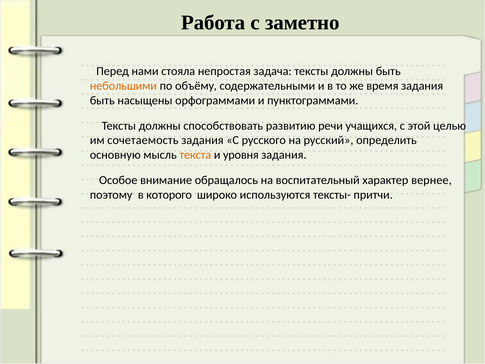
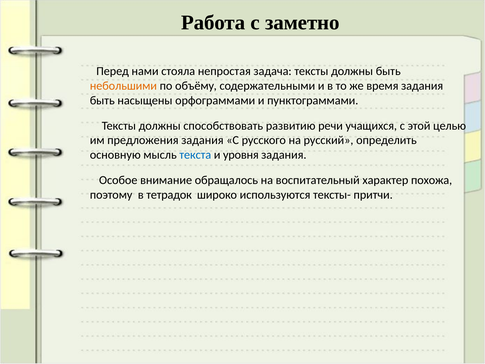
сочетаемость: сочетаемость -> предложения
текста colour: orange -> blue
вернее: вернее -> похожа
которого: которого -> тетрадок
